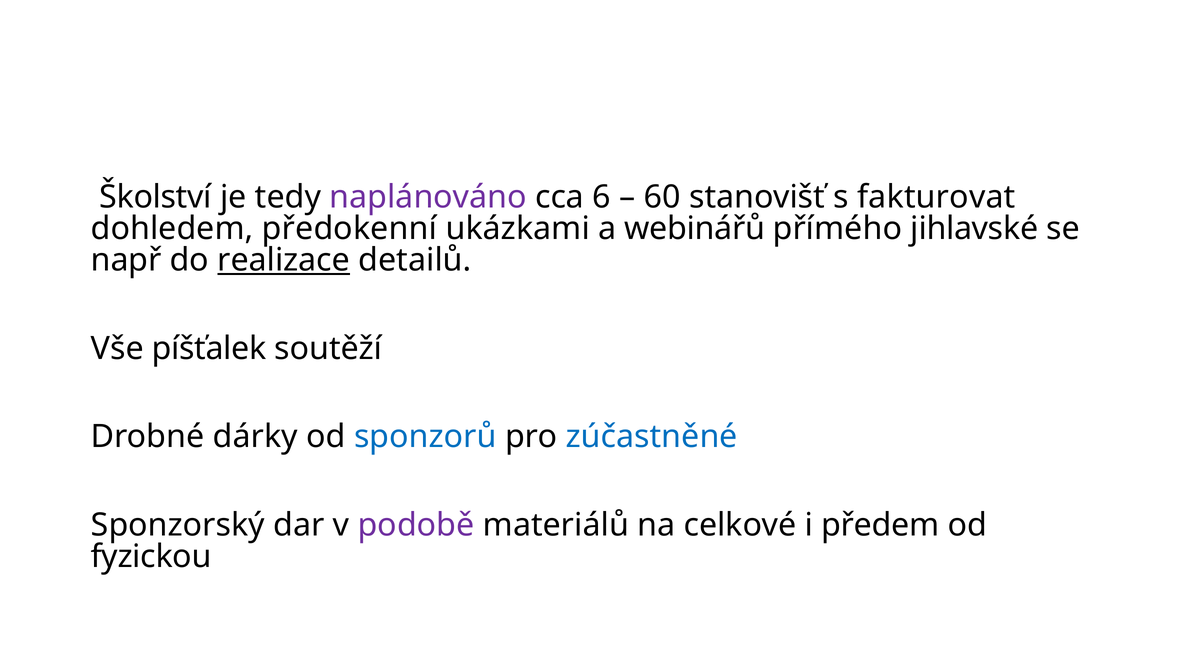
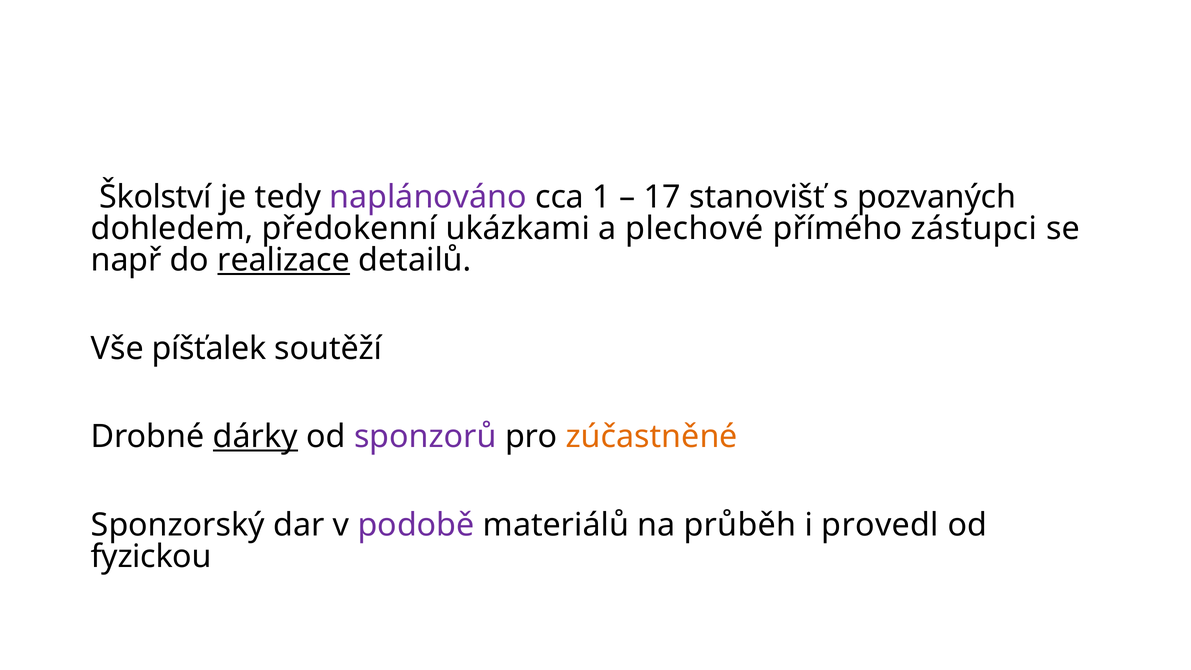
6: 6 -> 1
60: 60 -> 17
fakturovat: fakturovat -> pozvaných
webinářů: webinářů -> plechové
jihlavské: jihlavské -> zástupci
dárky underline: none -> present
sponzorů colour: blue -> purple
zúčastněné colour: blue -> orange
celkové: celkové -> průběh
předem: předem -> provedl
